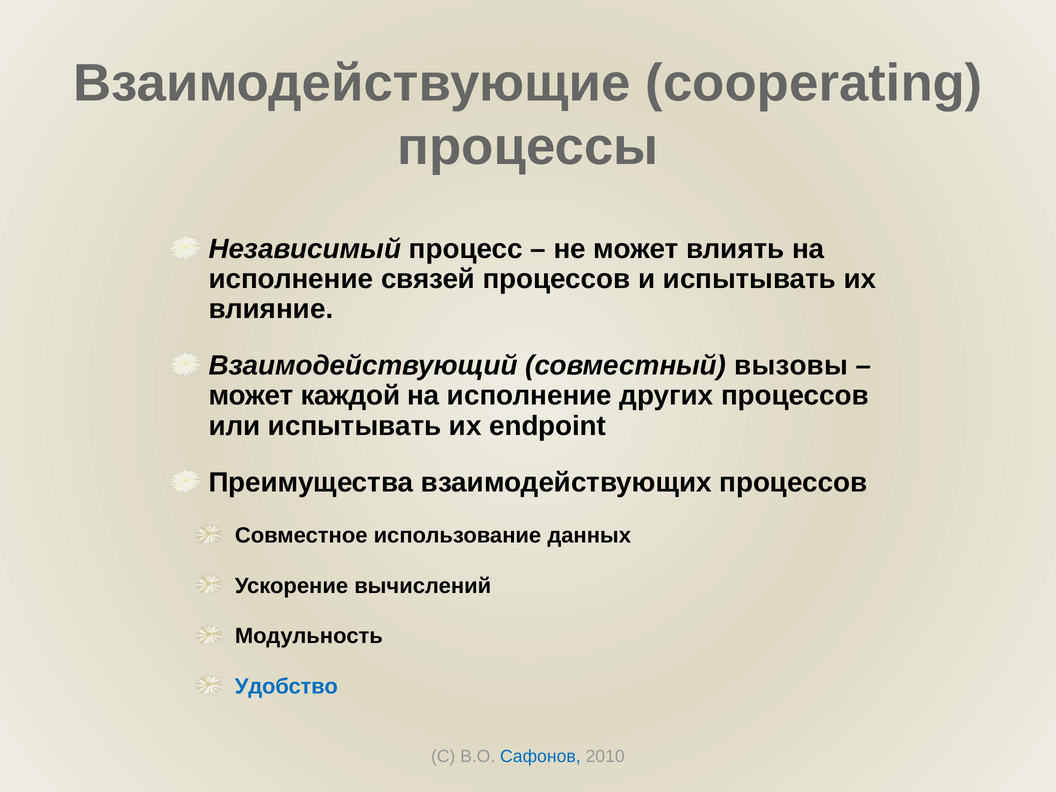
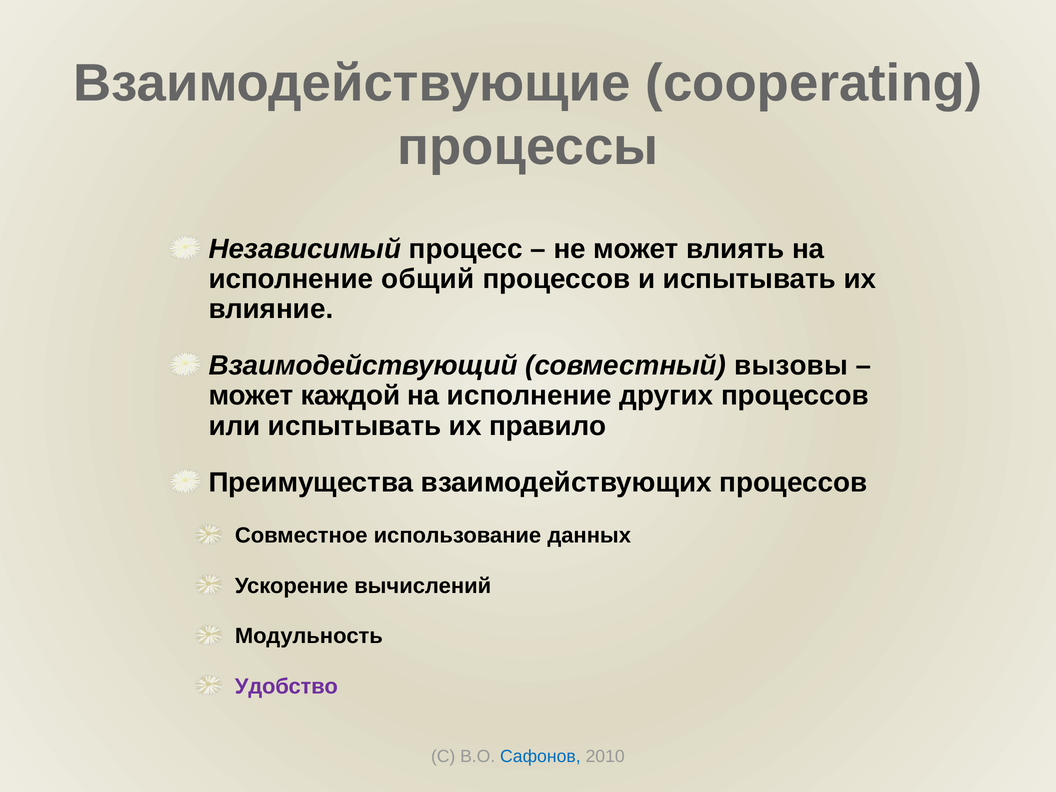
связей: связей -> общий
endpoint: endpoint -> правило
Удобство colour: blue -> purple
